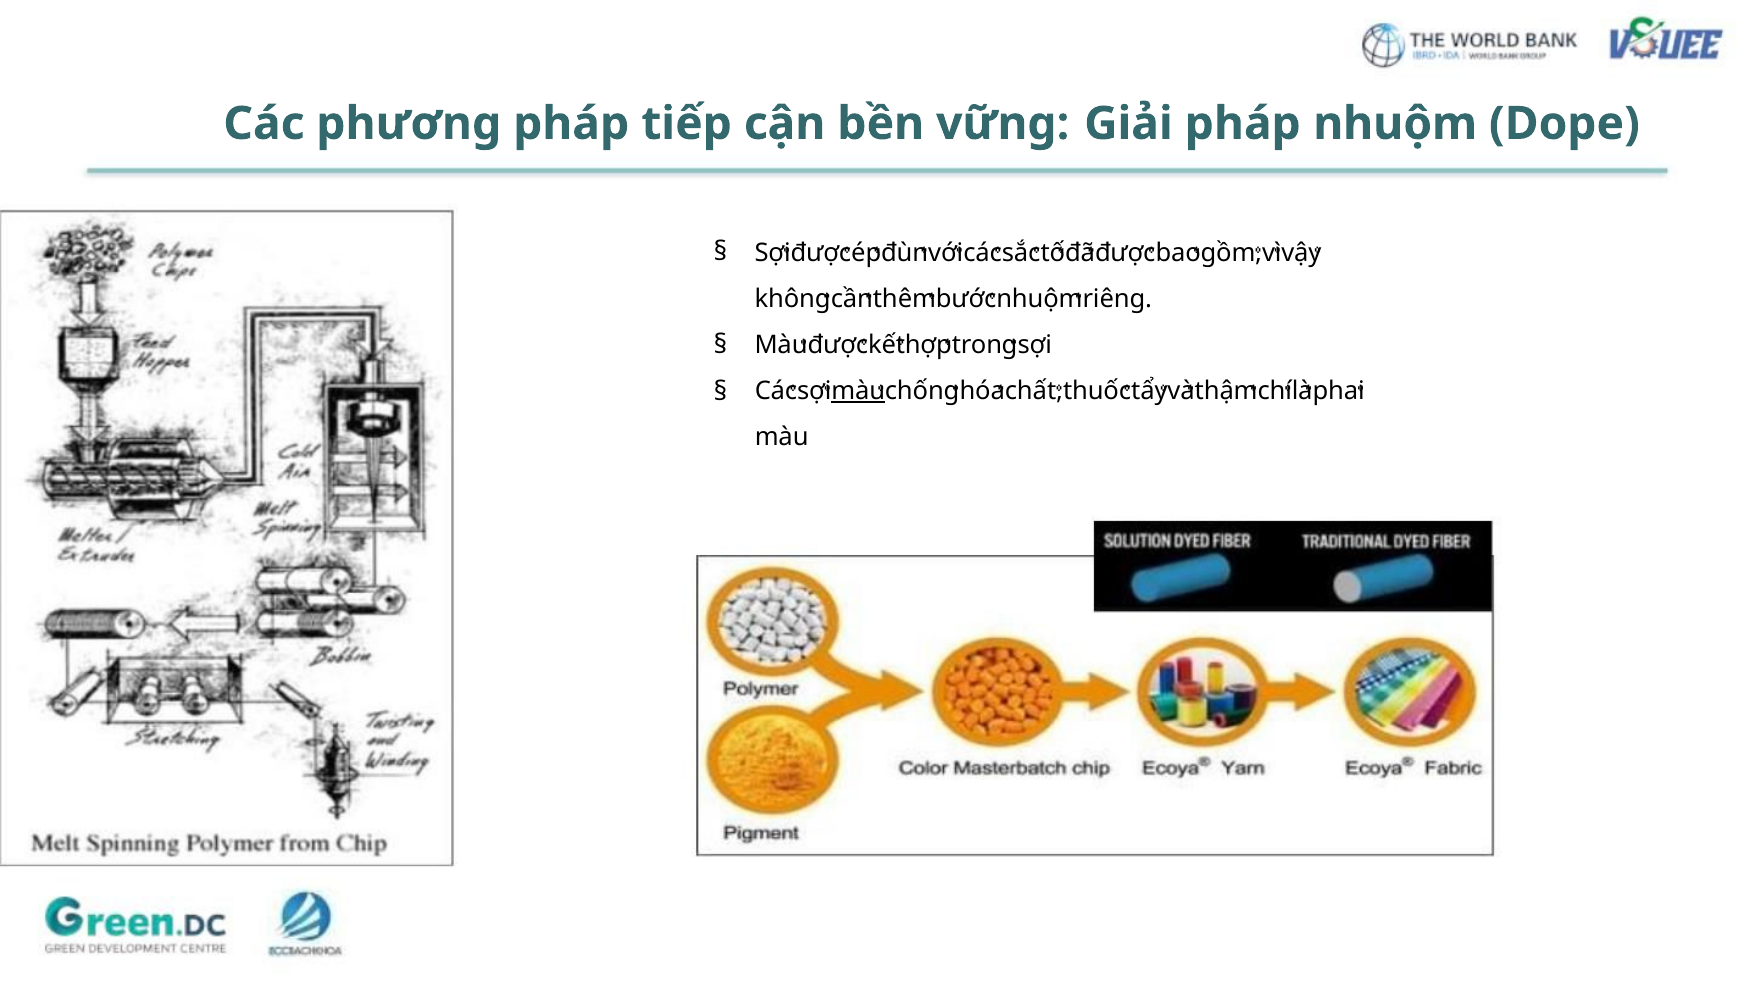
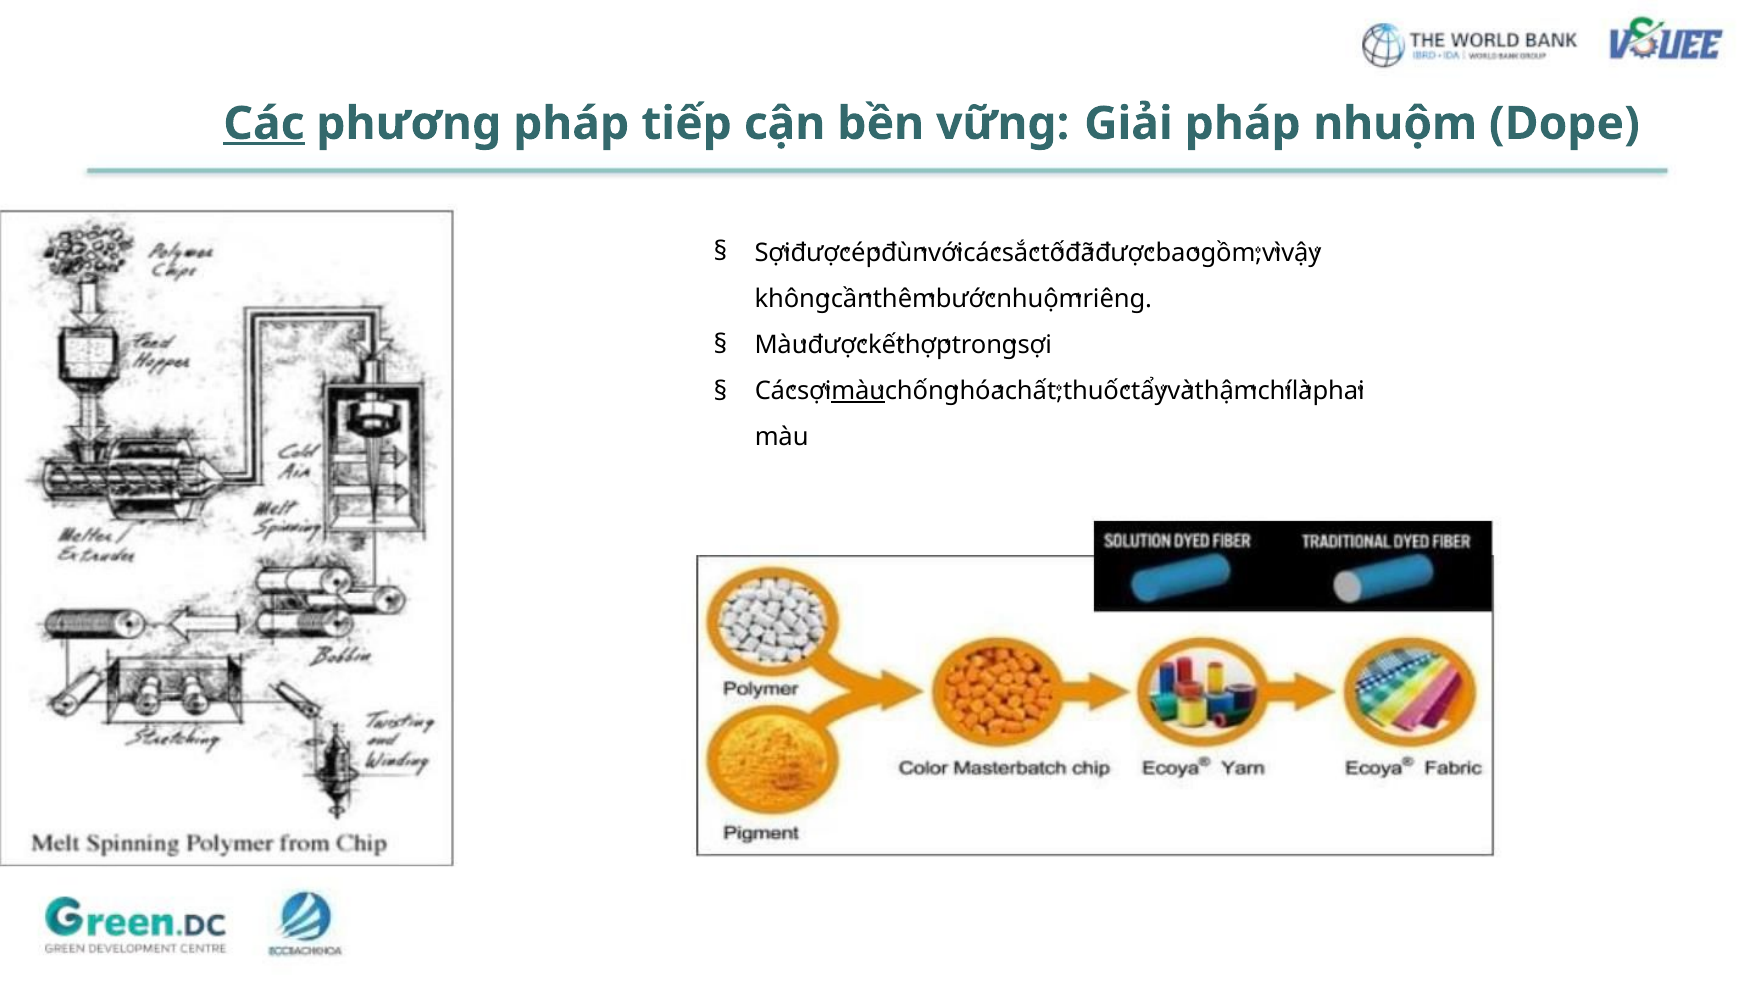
Các at (264, 124) underline: none -> present
